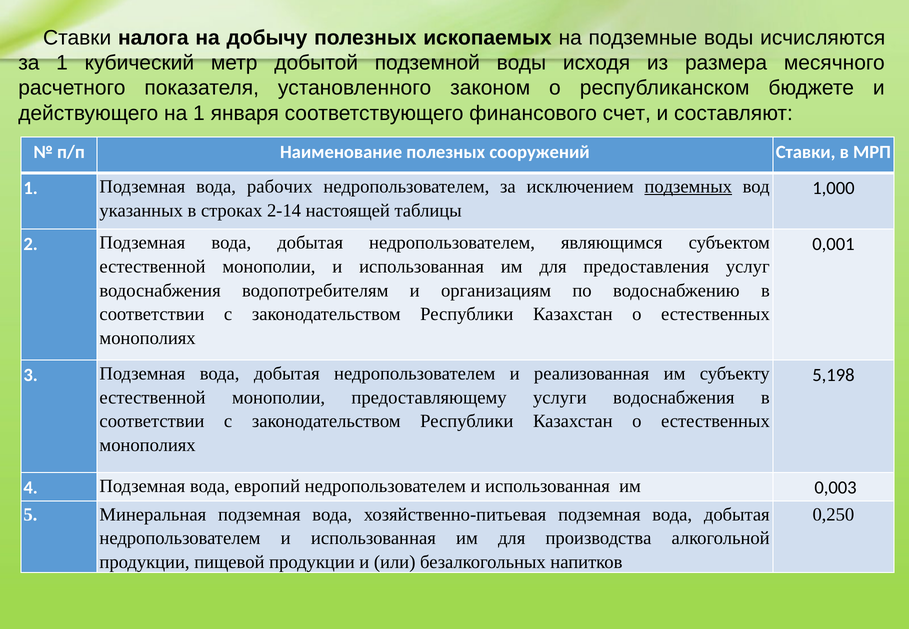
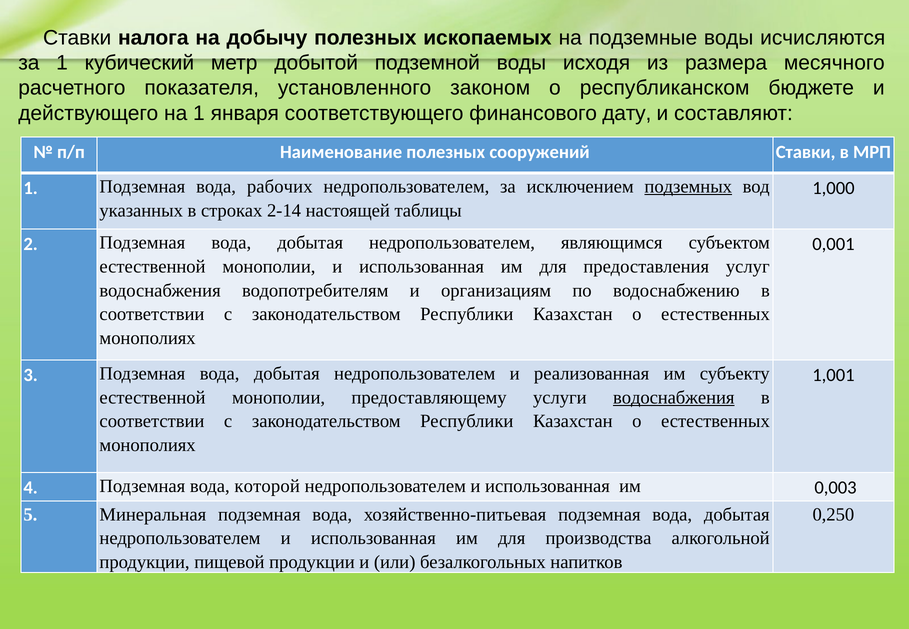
счет: счет -> дату
5,198: 5,198 -> 1,001
водоснабжения at (674, 398) underline: none -> present
европий: европий -> которой
